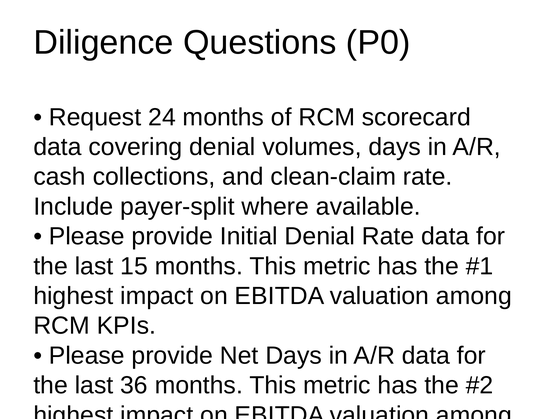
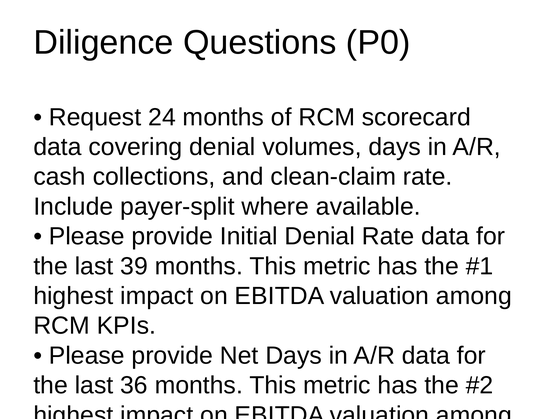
15: 15 -> 39
